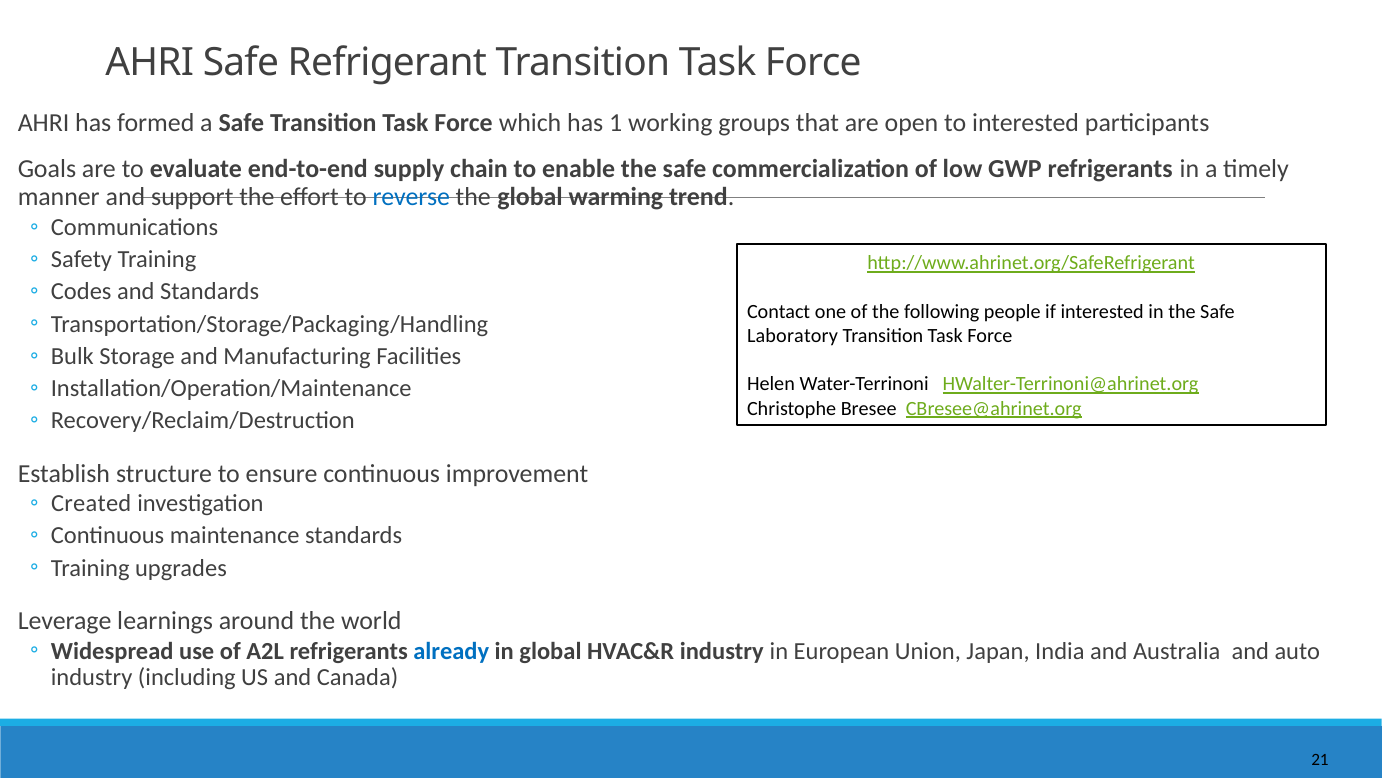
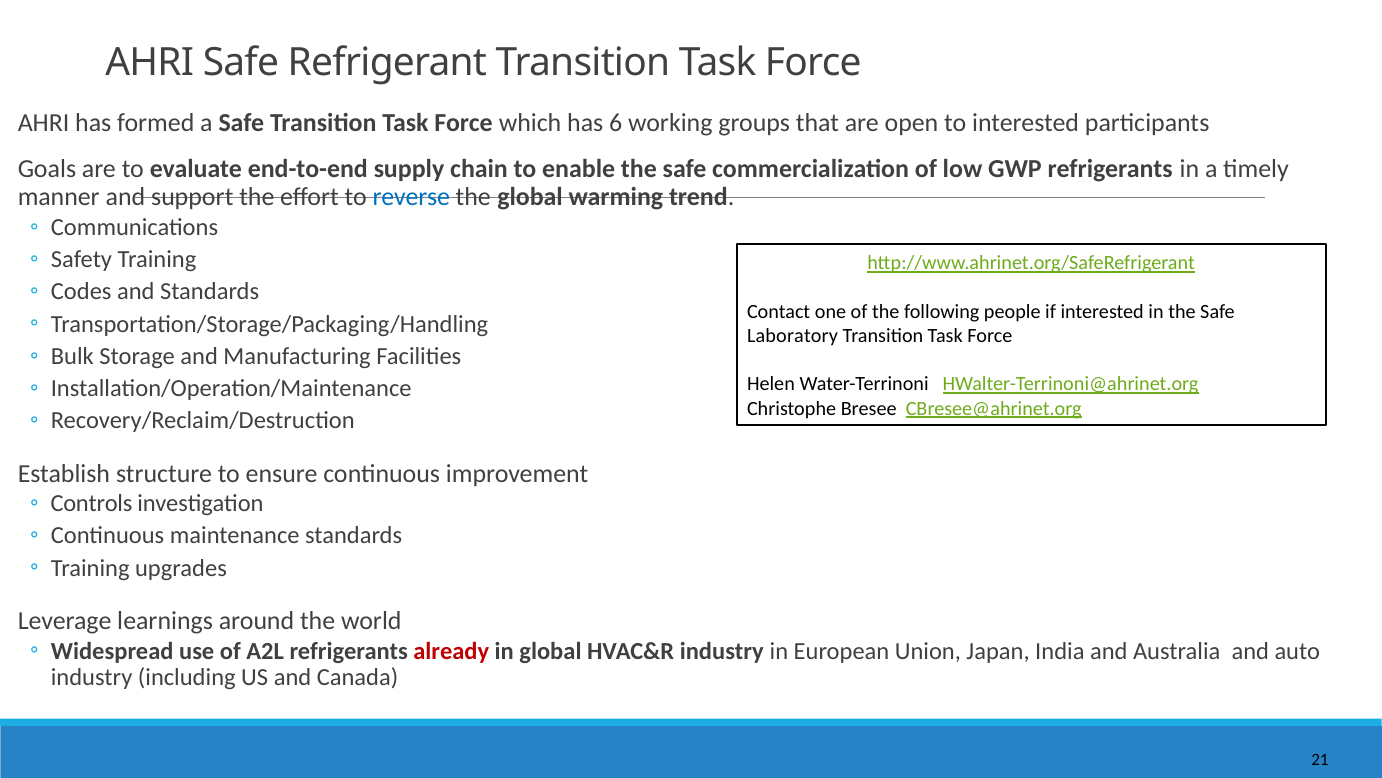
1: 1 -> 6
Created: Created -> Controls
already colour: blue -> red
